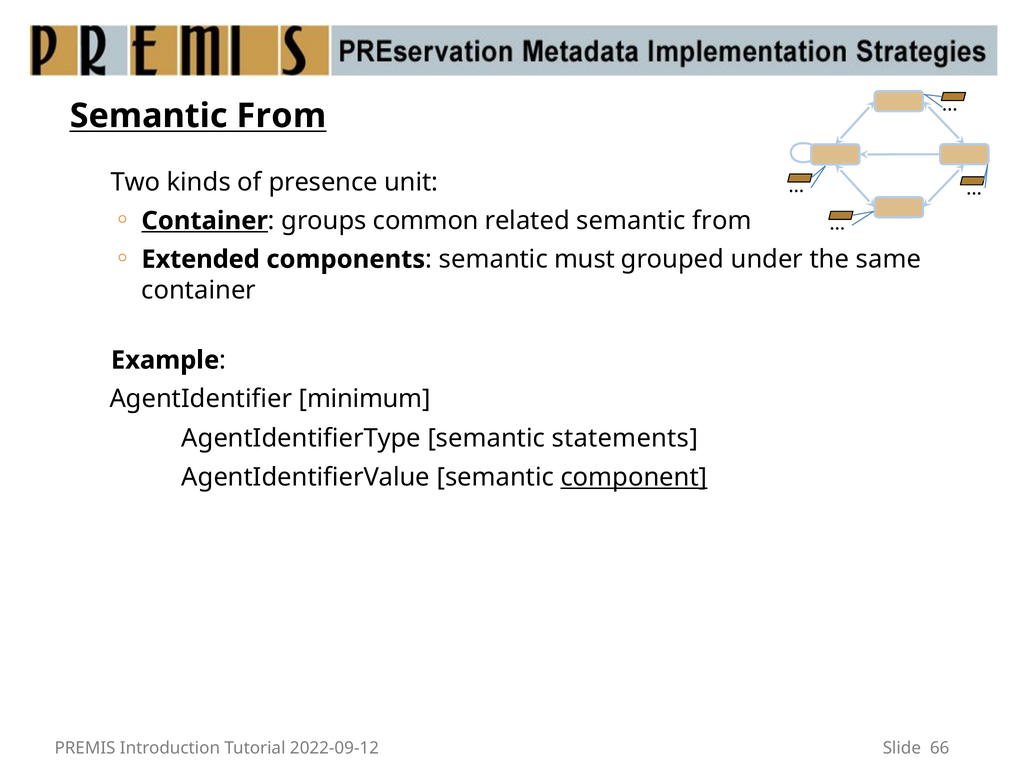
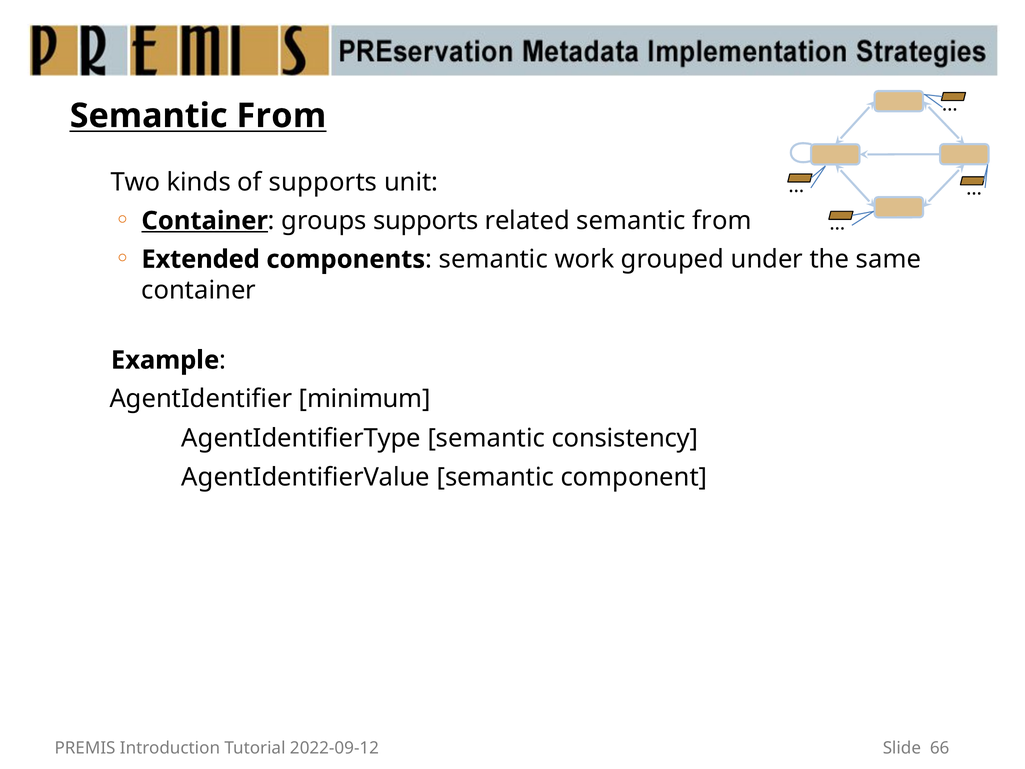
of presence: presence -> supports
groups common: common -> supports
must: must -> work
statements: statements -> consistency
component underline: present -> none
